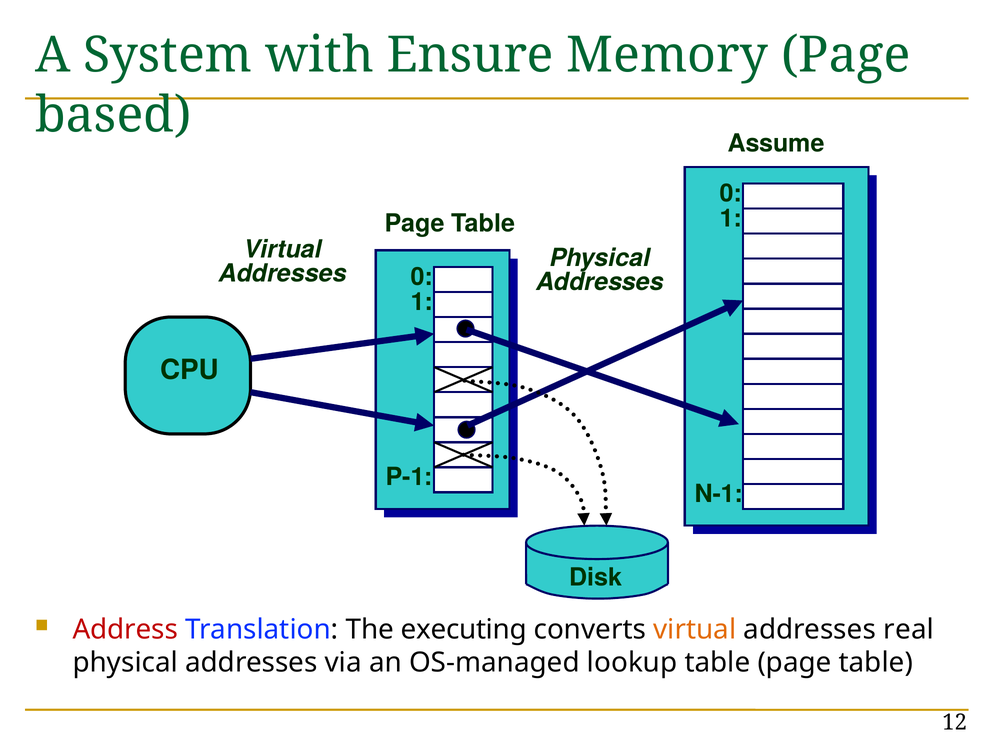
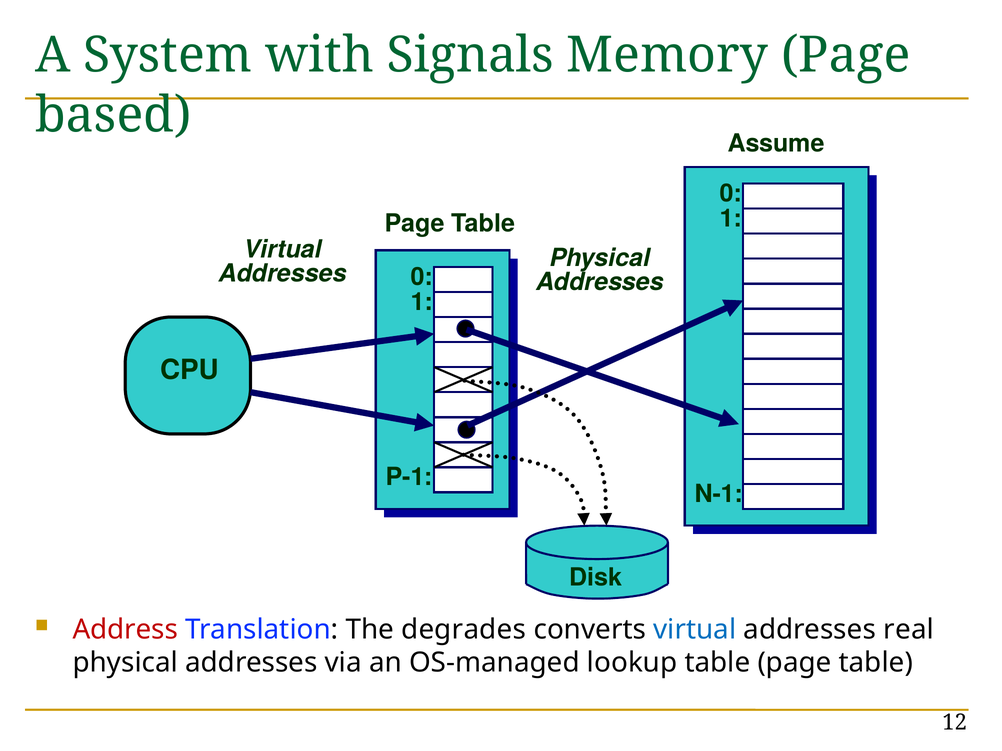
Ensure: Ensure -> Signals
executing: executing -> degrades
virtual at (695, 630) colour: orange -> blue
